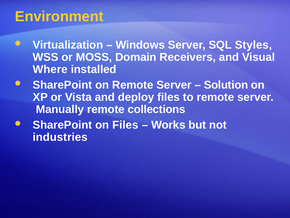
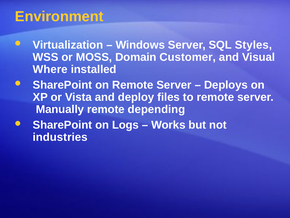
Receivers: Receivers -> Customer
Solution: Solution -> Deploys
collections: collections -> depending
on Files: Files -> Logs
